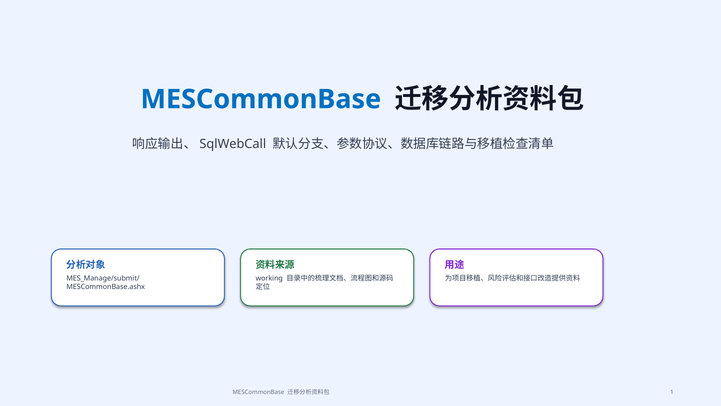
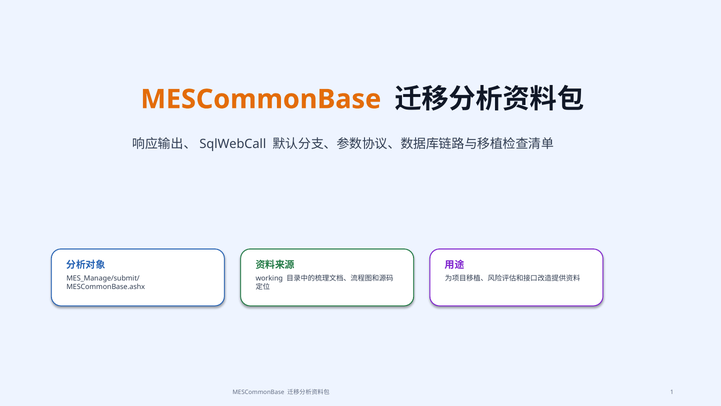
MESCommonBase at (261, 99) colour: blue -> orange
